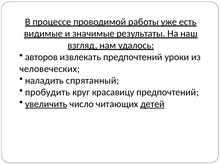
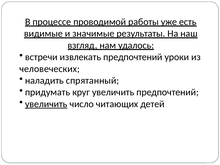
авторов: авторов -> встречи
пробудить: пробудить -> придумать
круг красавицу: красавицу -> увеличить
детей underline: present -> none
